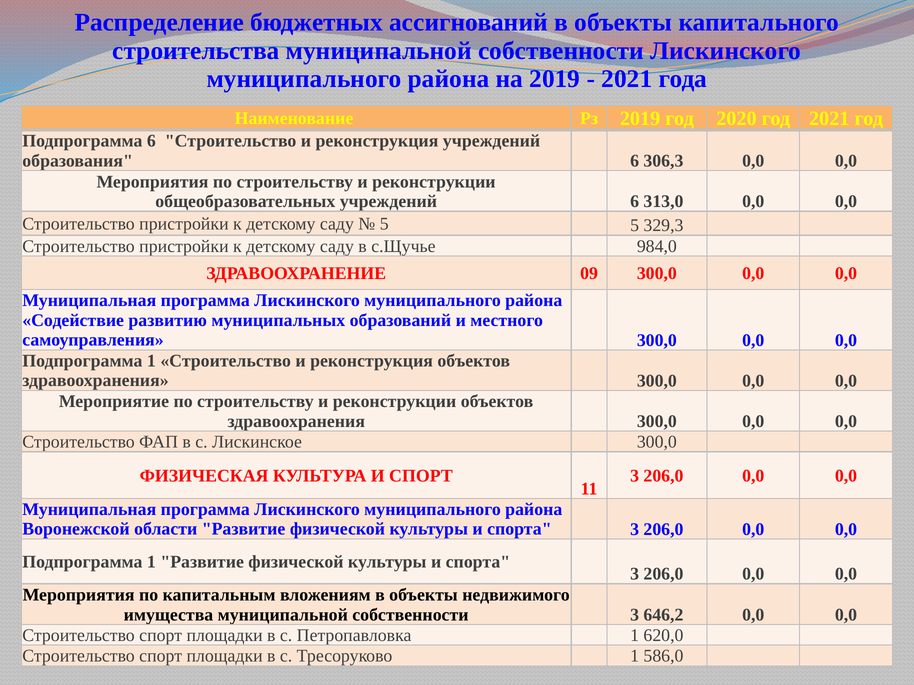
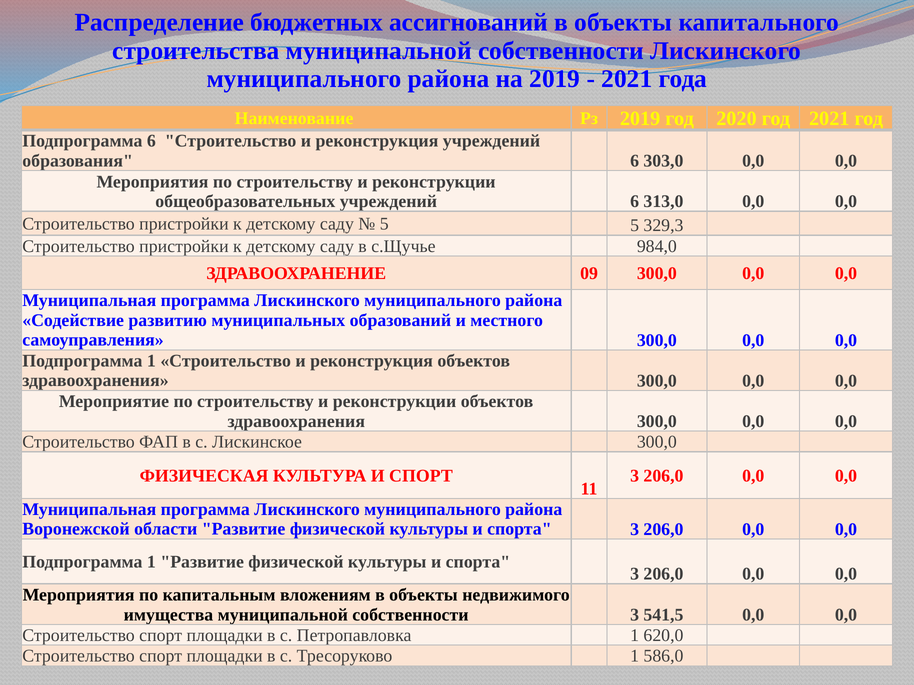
306,3: 306,3 -> 303,0
646,2: 646,2 -> 541,5
